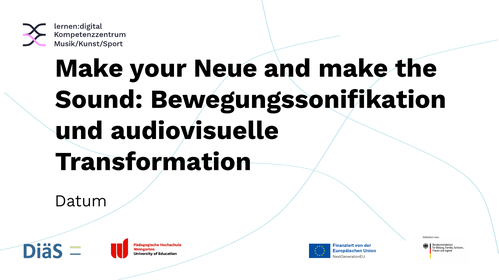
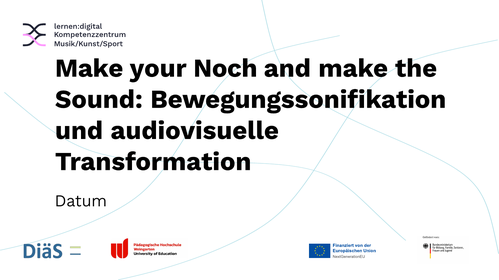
Neue: Neue -> Noch
